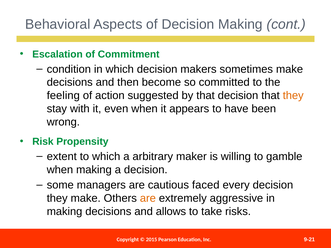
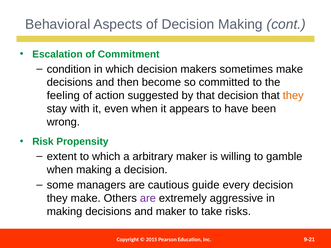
faced: faced -> guide
are at (148, 199) colour: orange -> purple
and allows: allows -> maker
